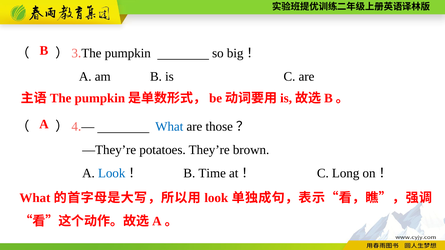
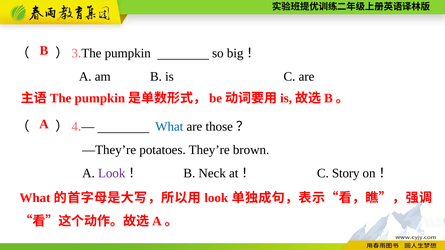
Look at (112, 173) colour: blue -> purple
Time: Time -> Neck
Long: Long -> Story
